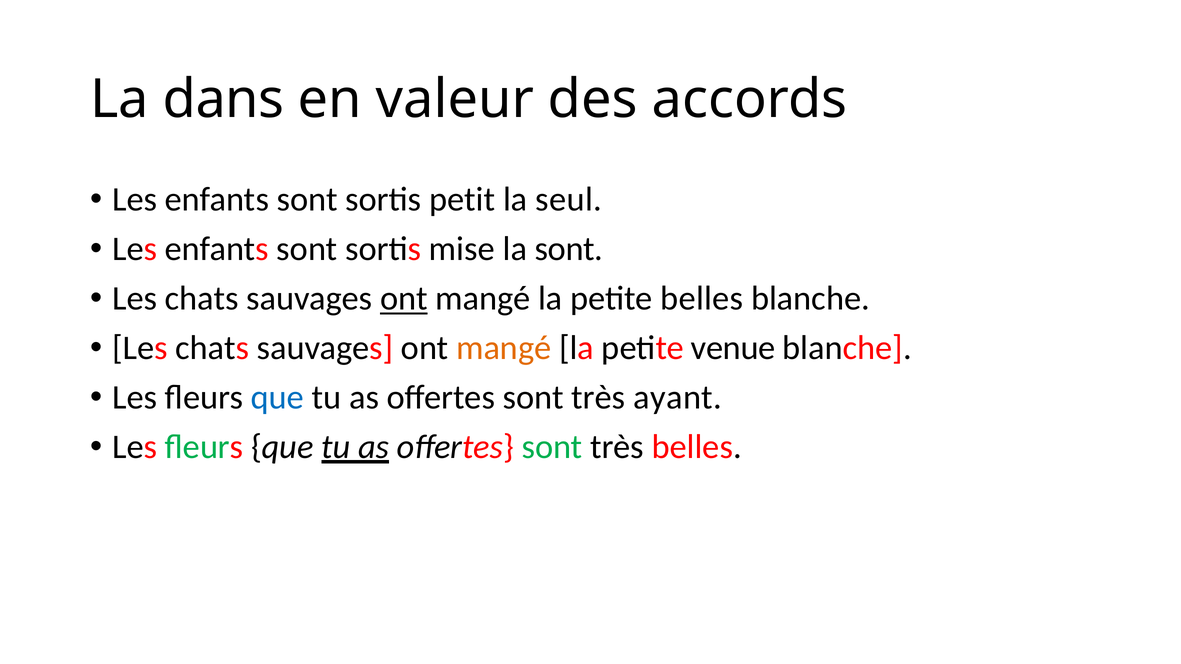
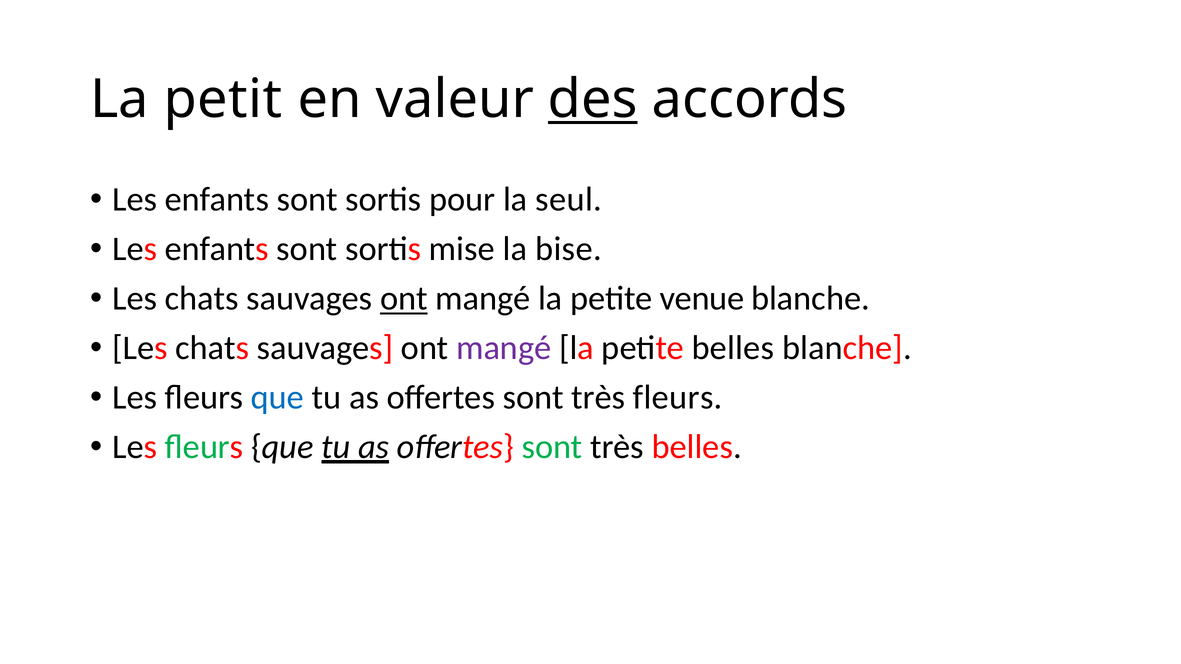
dans: dans -> petit
des underline: none -> present
petit: petit -> pour
la sont: sont -> bise
petite belles: belles -> venue
mangé at (504, 348) colour: orange -> purple
petite venue: venue -> belles
très ayant: ayant -> fleurs
